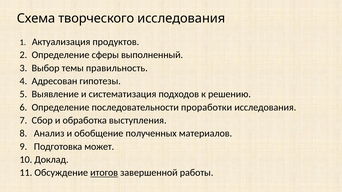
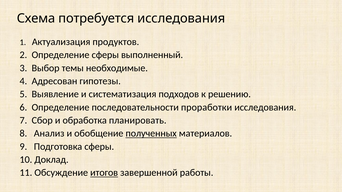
творческого: творческого -> потребуется
правильность: правильность -> необходимые
выступления: выступления -> планировать
полученных underline: none -> present
Подготовка может: может -> сферы
